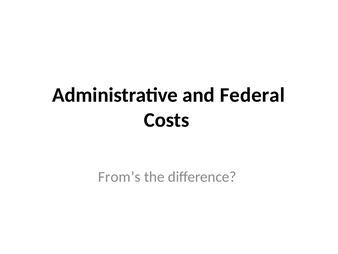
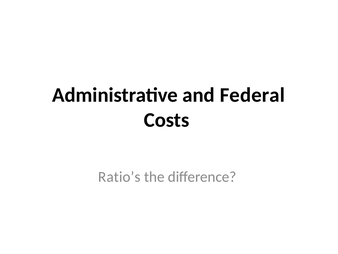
From’s: From’s -> Ratio’s
